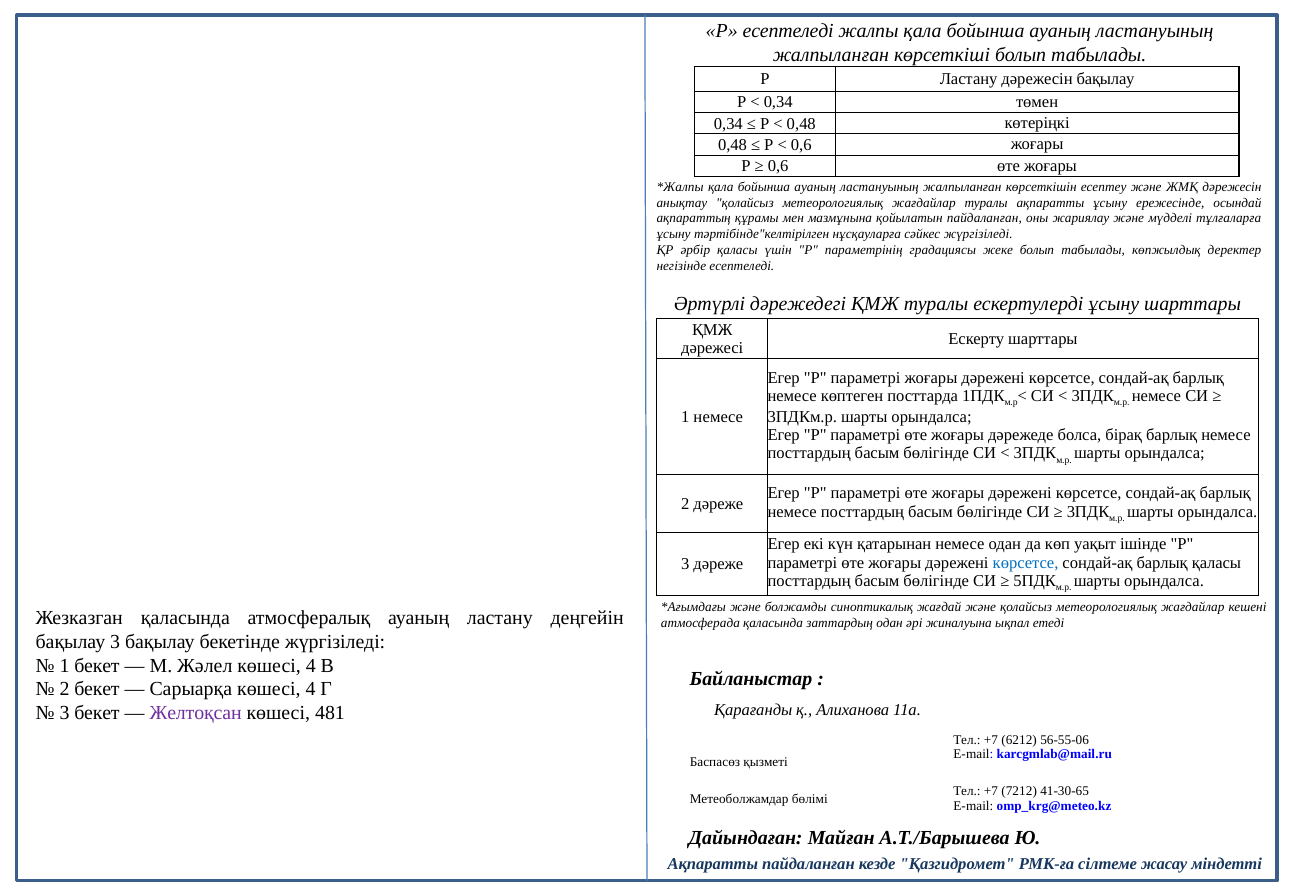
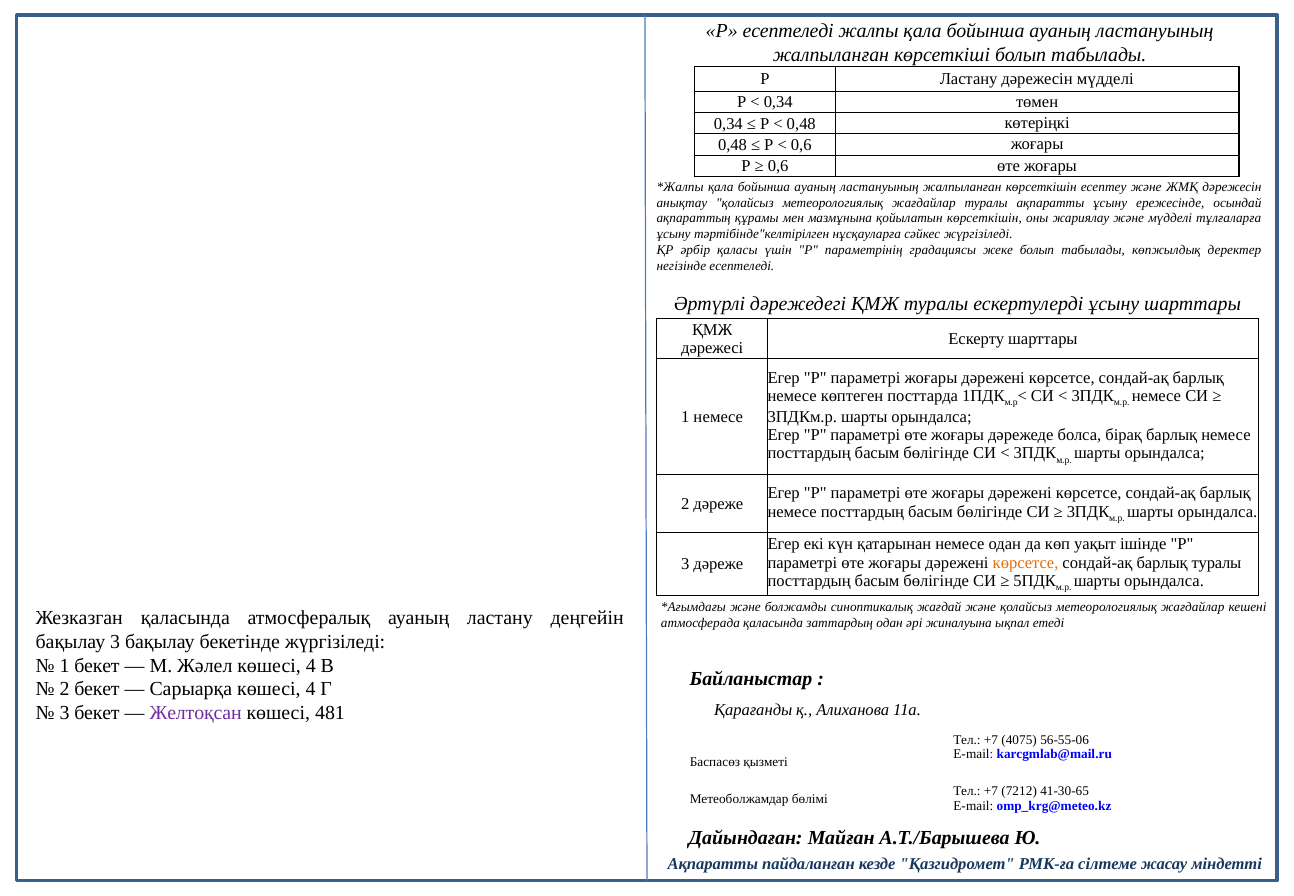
дәрежесін бақылау: бақылау -> мүдделі
қойылатын пайдаланған: пайдаланған -> көрсеткішін
көрсетсе at (1026, 563) colour: blue -> orange
барлық қаласы: қаласы -> туралы
6212: 6212 -> 4075
